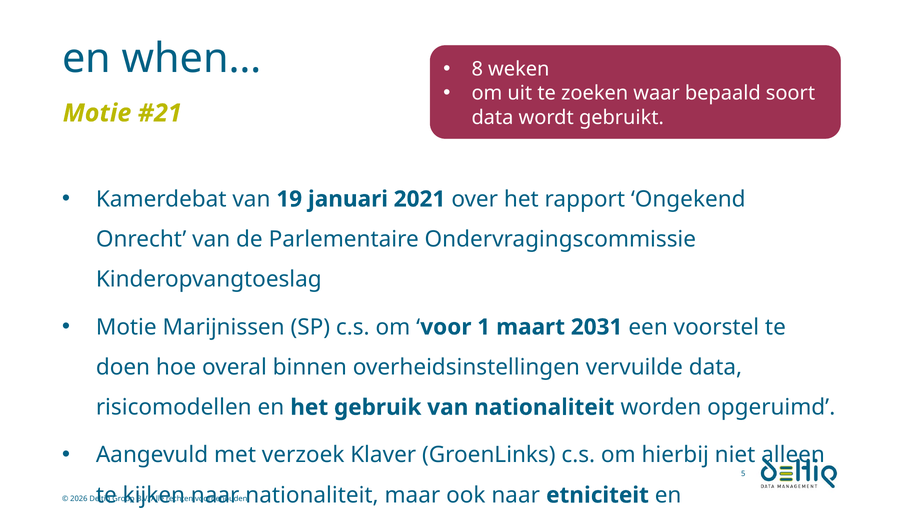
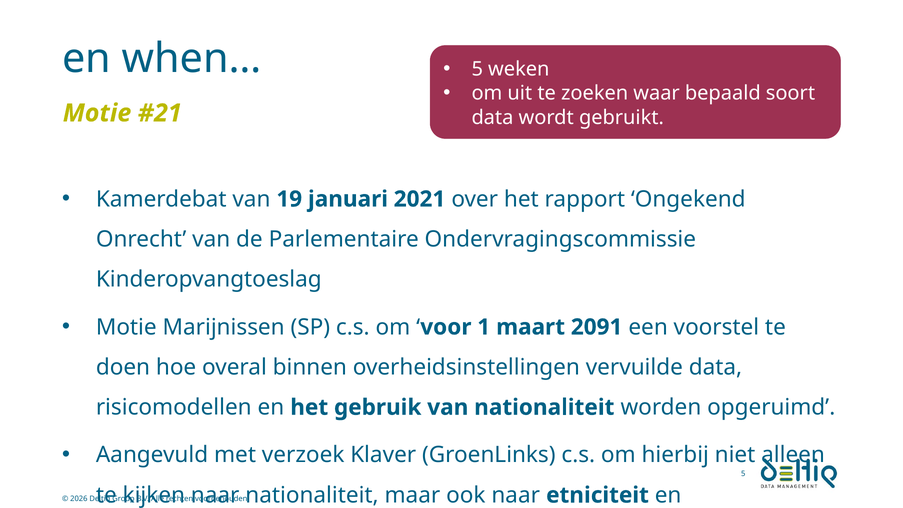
8 at (477, 69): 8 -> 5
2031: 2031 -> 2091
